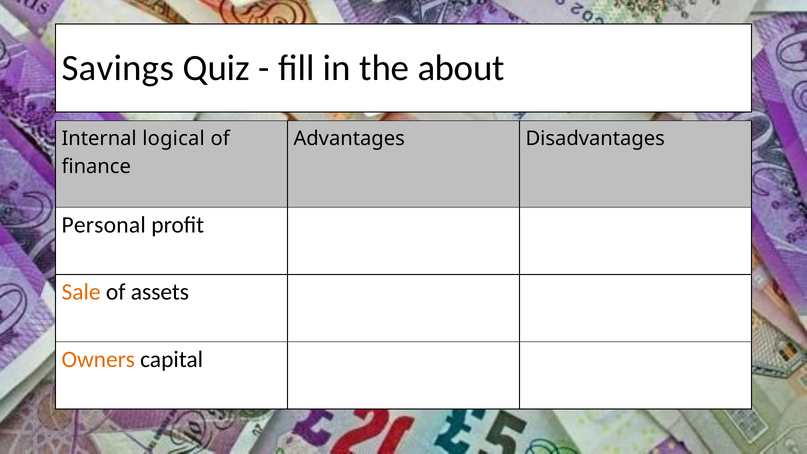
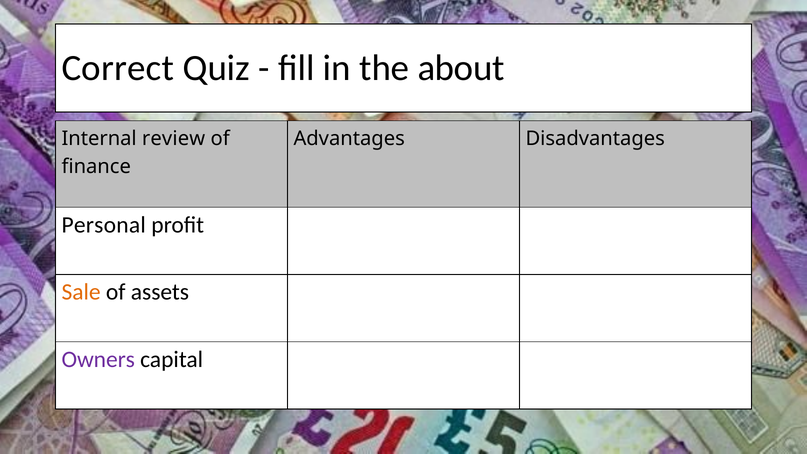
Savings: Savings -> Correct
logical: logical -> review
Owners colour: orange -> purple
